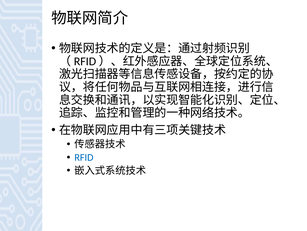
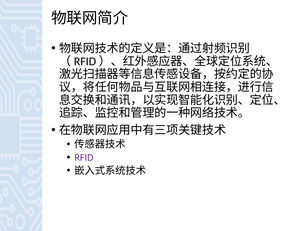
RFID colour: blue -> purple
